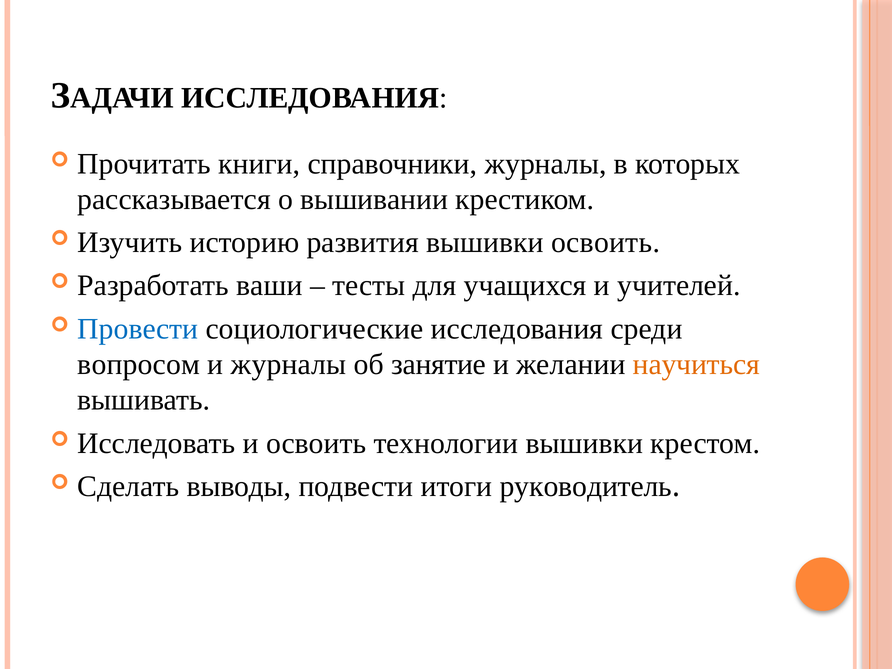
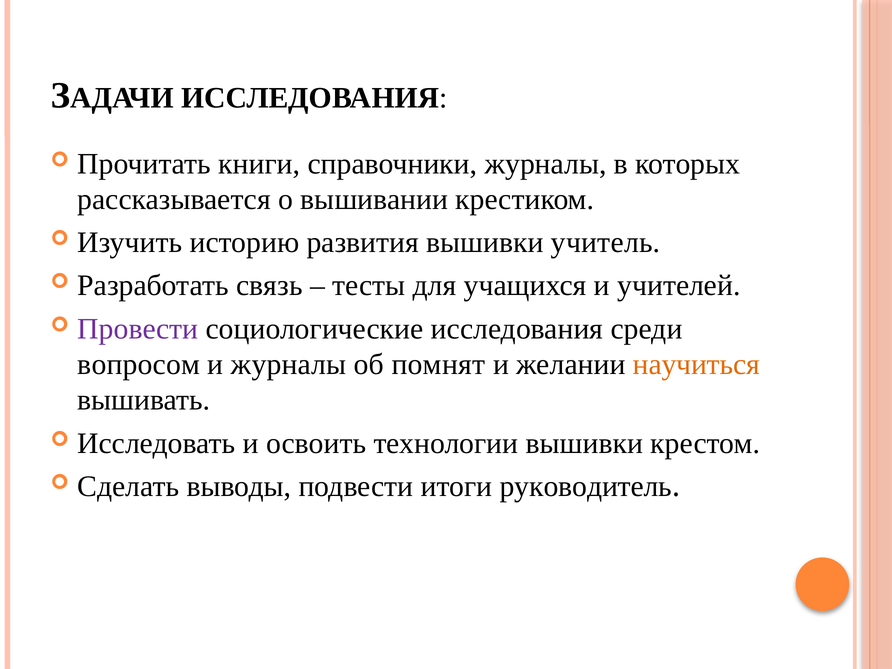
вышивки освоить: освоить -> учитель
ваши: ваши -> связь
Провести colour: blue -> purple
занятие: занятие -> помнят
